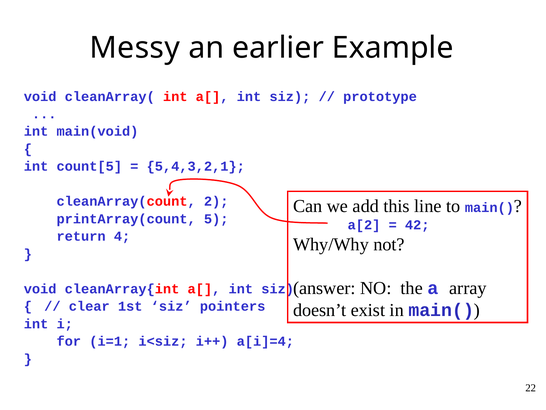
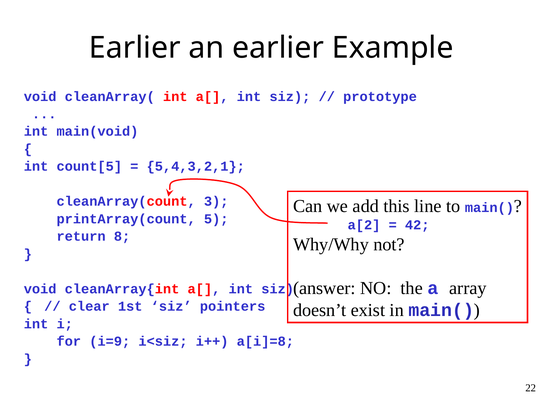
Messy at (135, 48): Messy -> Earlier
2: 2 -> 3
4: 4 -> 8
i=1: i=1 -> i=9
a[i]=4: a[i]=4 -> a[i]=8
